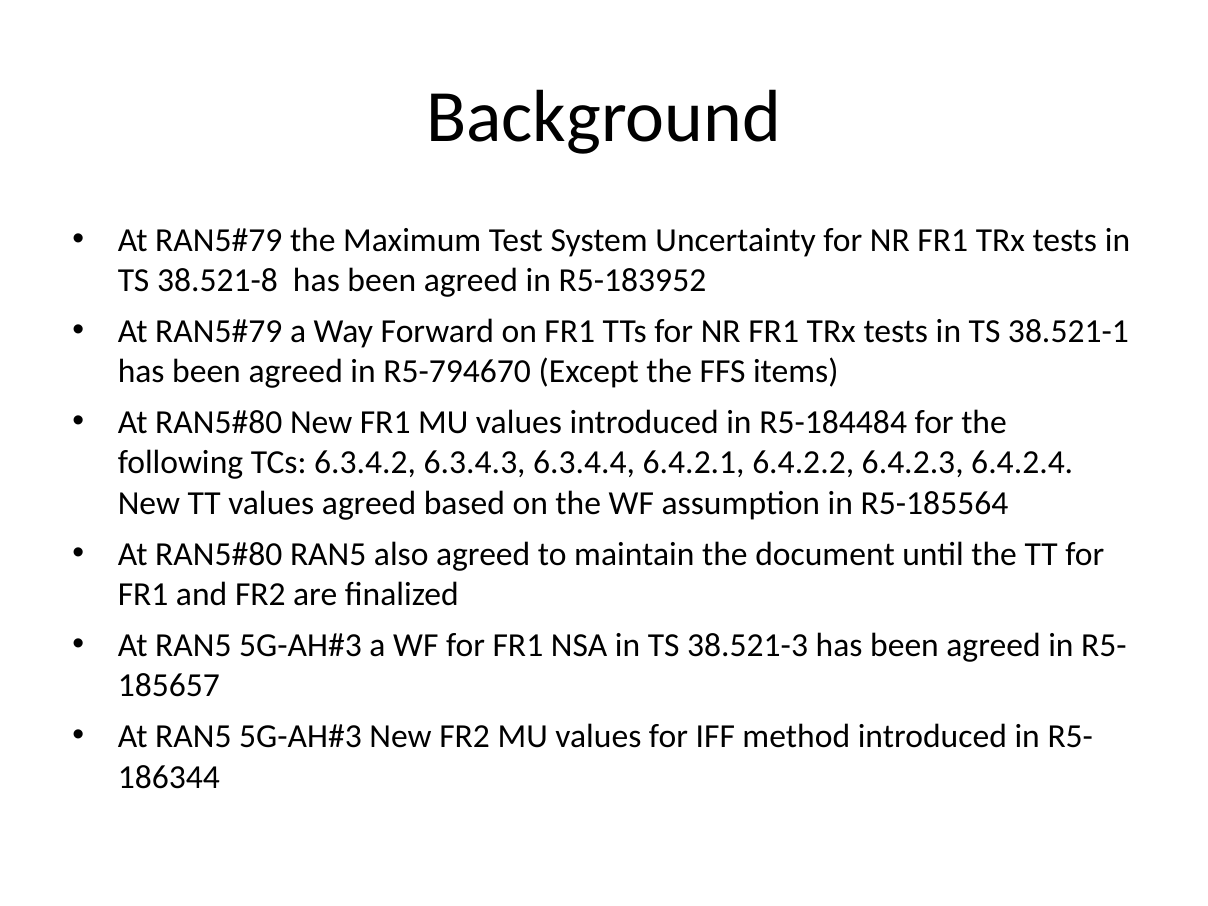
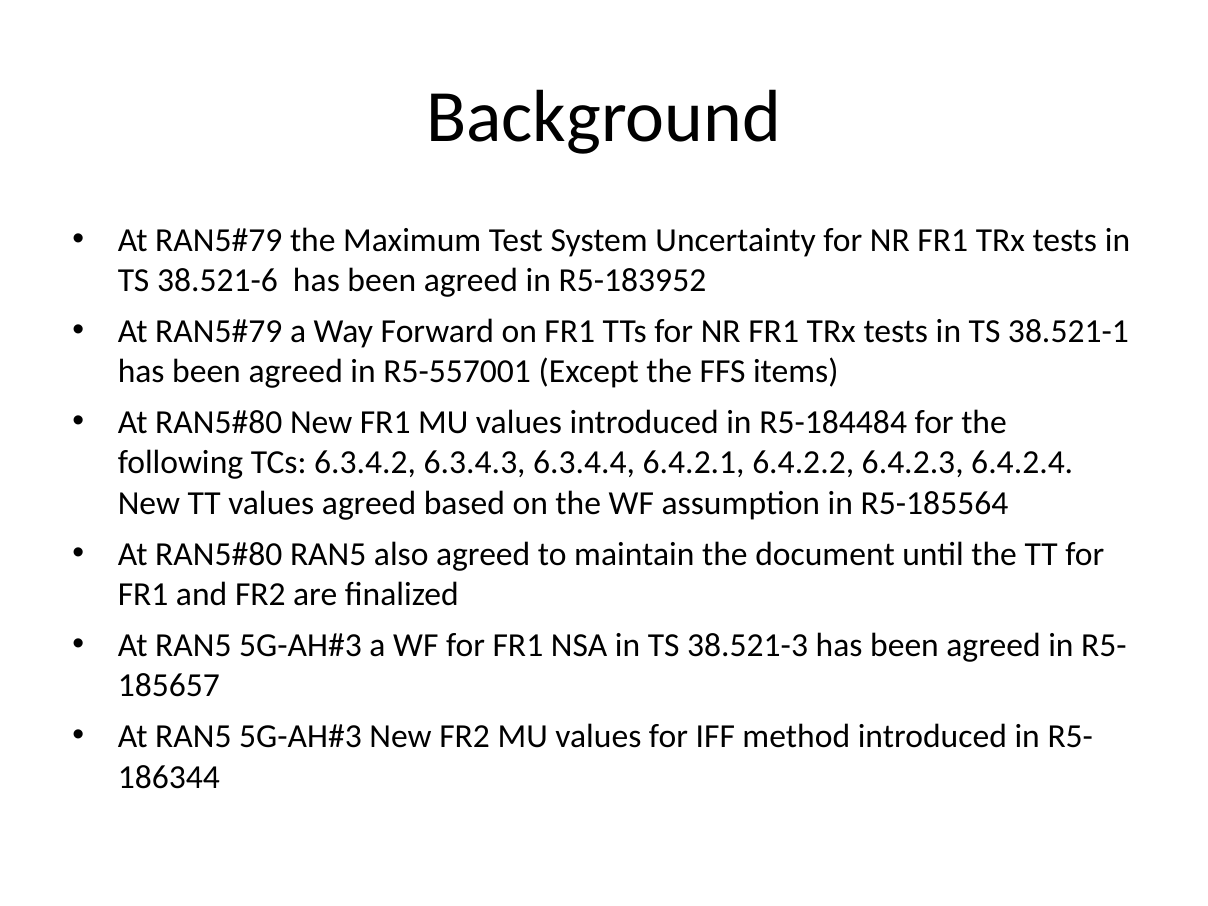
38.521-8: 38.521-8 -> 38.521-6
R5-794670: R5-794670 -> R5-557001
